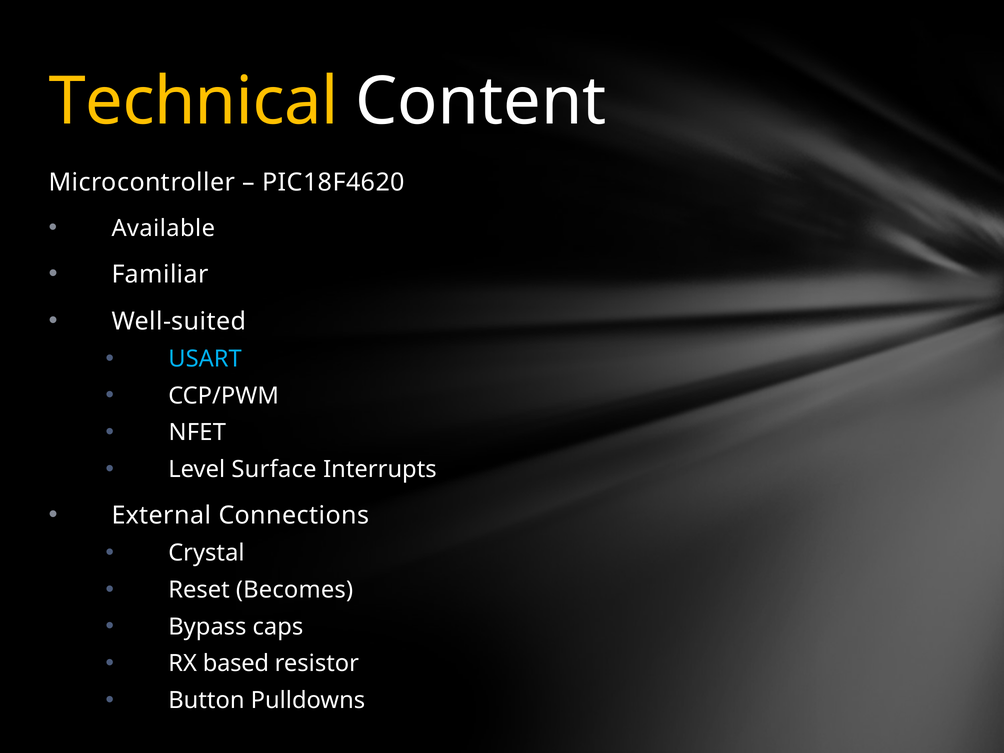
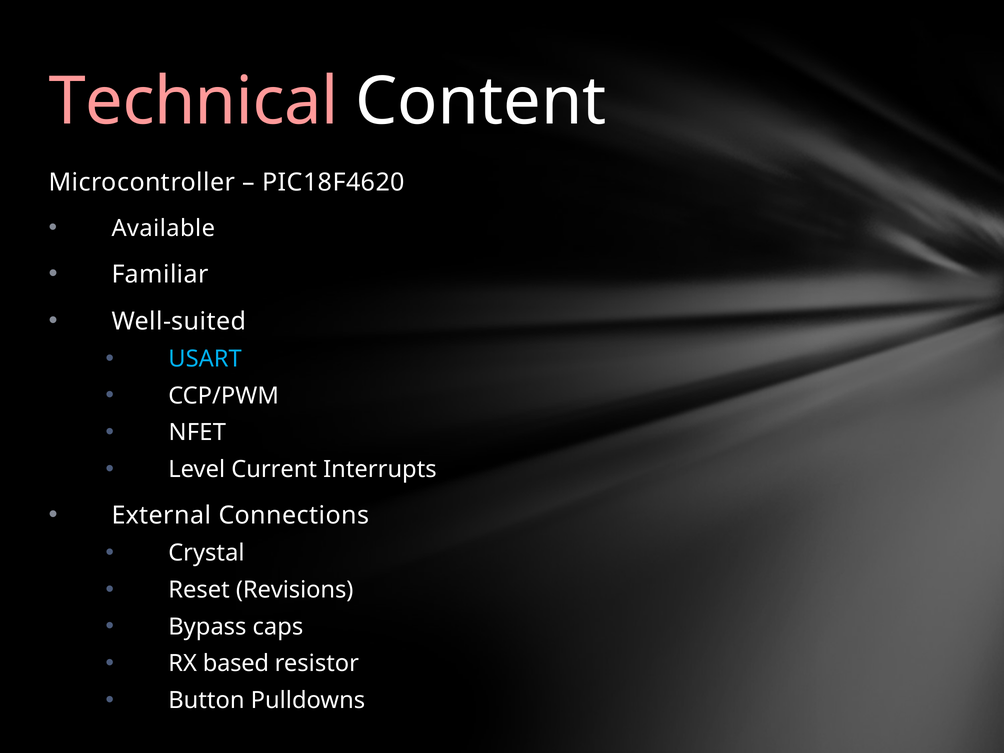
Technical colour: yellow -> pink
Surface: Surface -> Current
Becomes: Becomes -> Revisions
